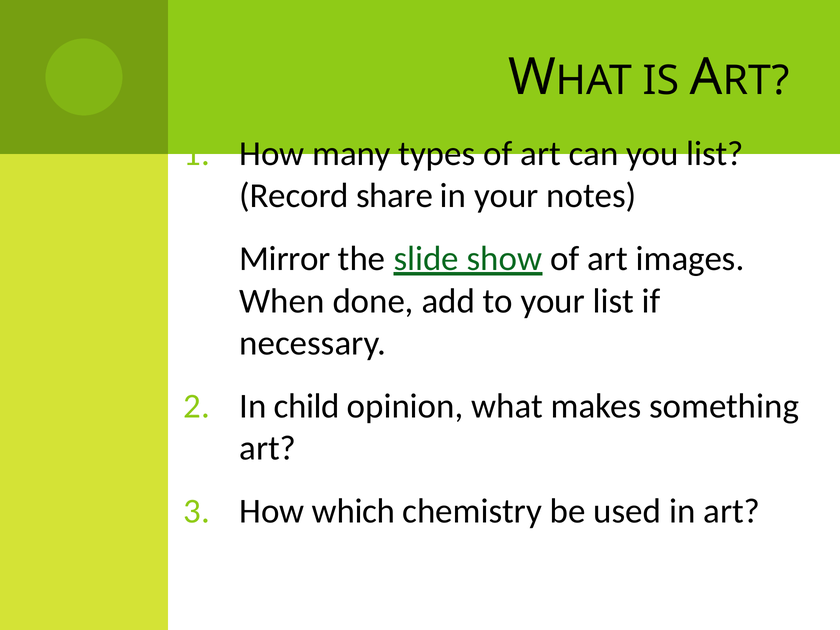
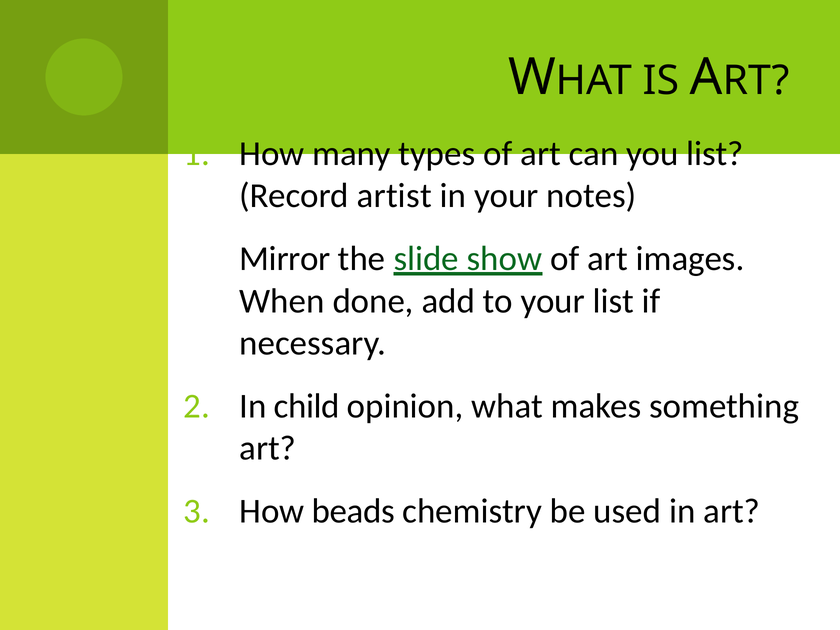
share: share -> artist
which: which -> beads
